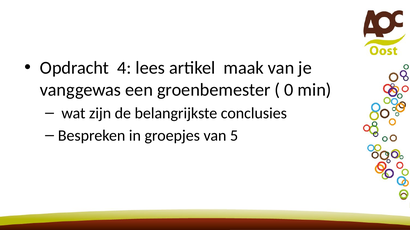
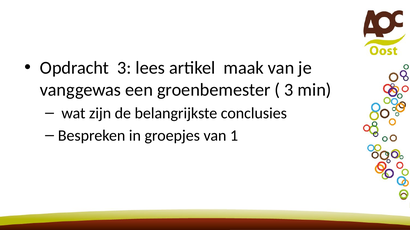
Opdracht 4: 4 -> 3
0 at (289, 90): 0 -> 3
5: 5 -> 1
